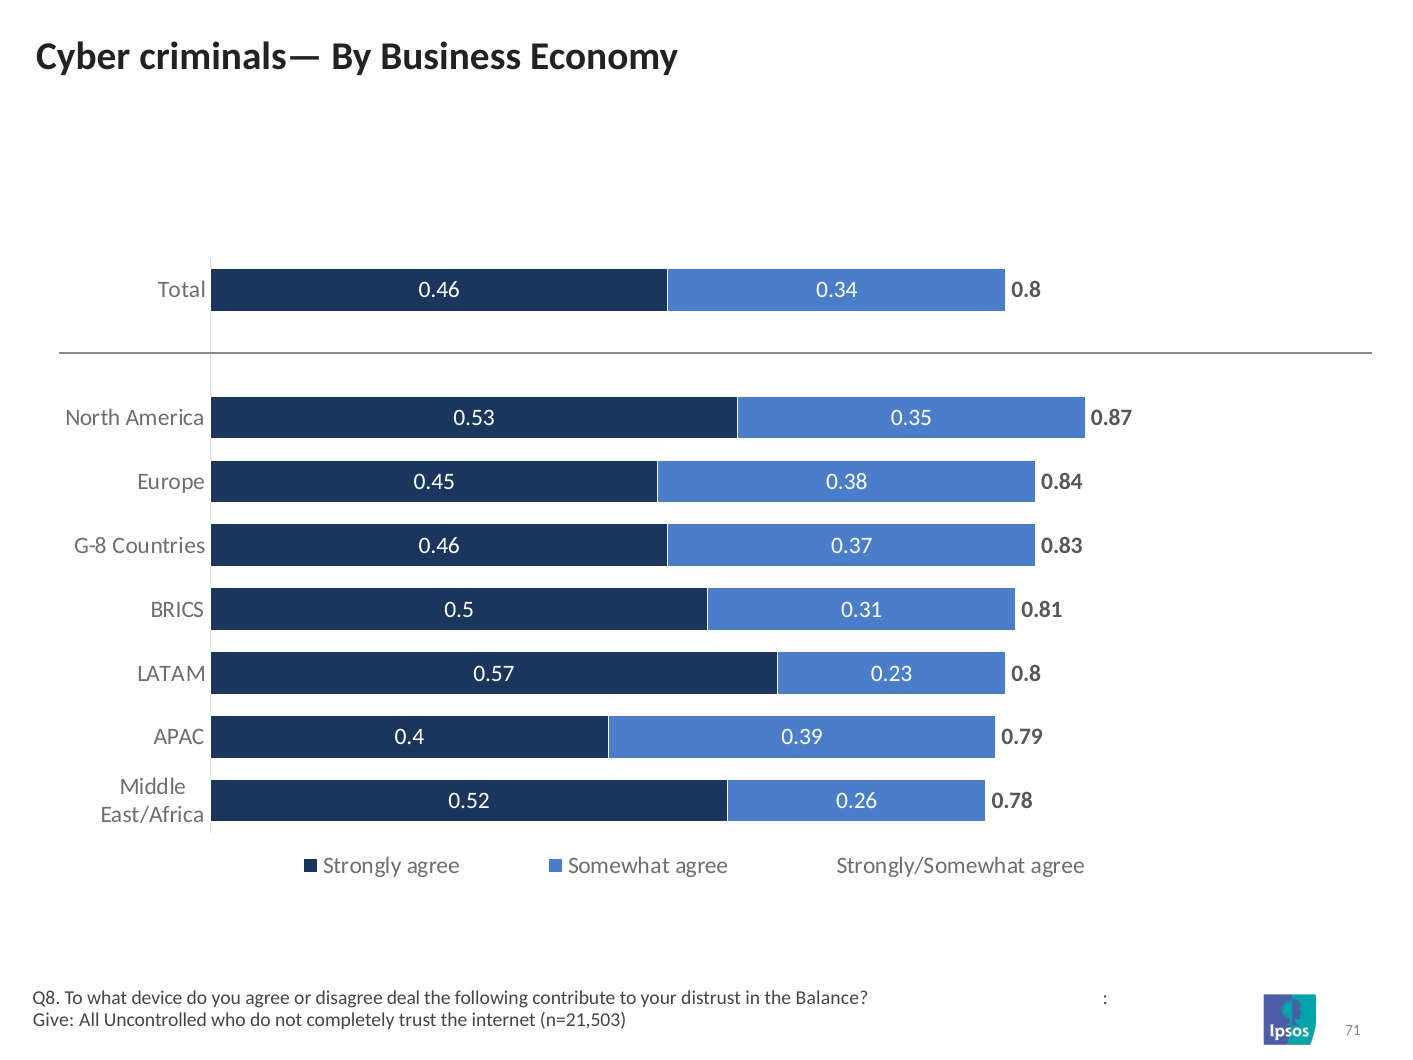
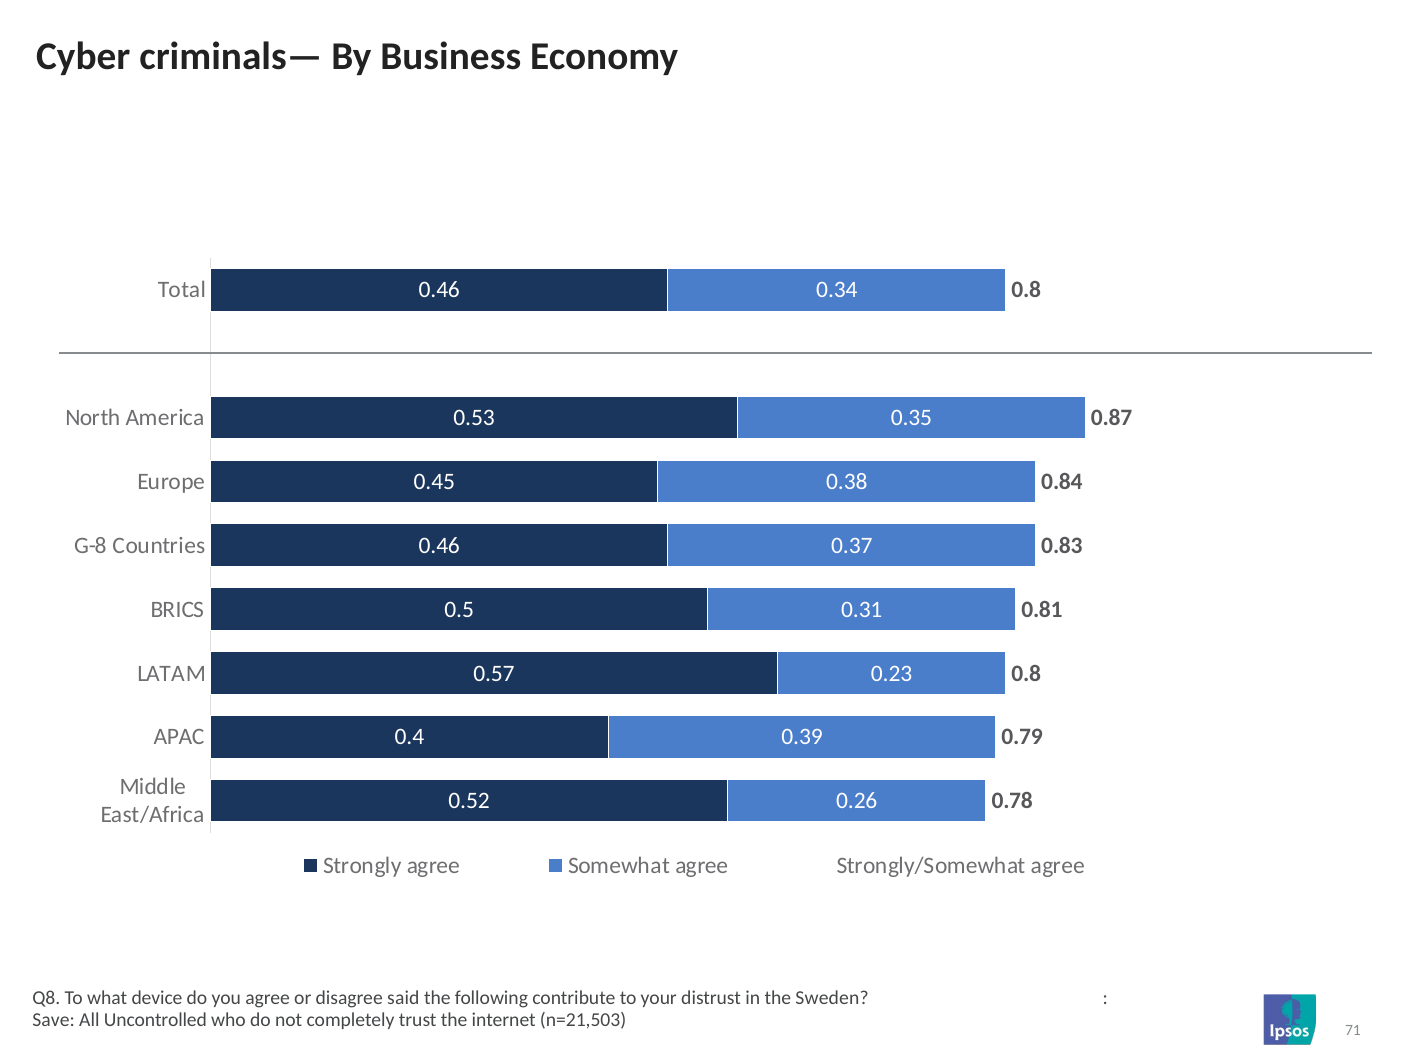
deal: deal -> said
Balance: Balance -> Sweden
Give: Give -> Save
